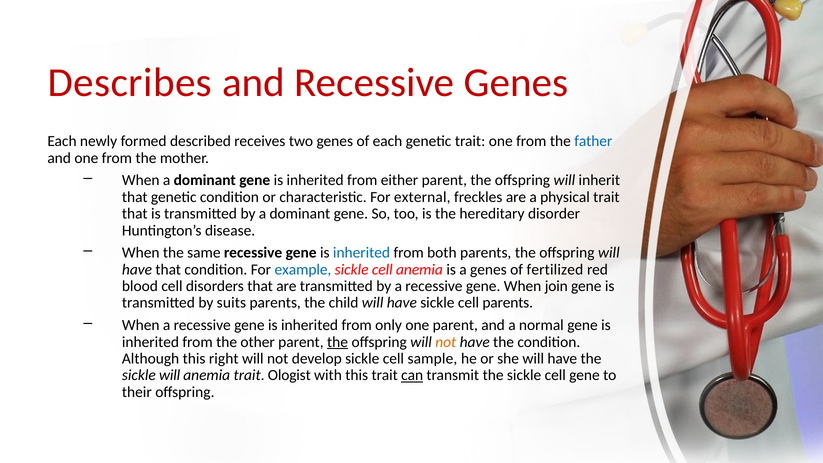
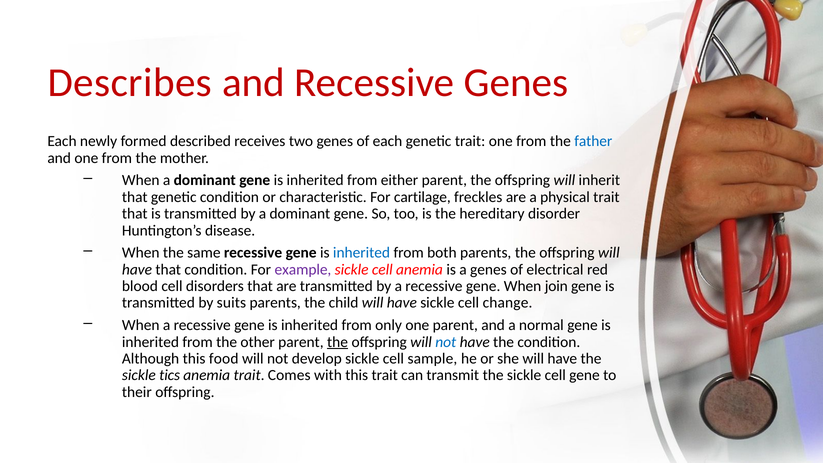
external: external -> cartilage
example colour: blue -> purple
fertilized: fertilized -> electrical
cell parents: parents -> change
not at (446, 342) colour: orange -> blue
right: right -> food
sickle will: will -> tics
Ologist: Ologist -> Comes
can underline: present -> none
